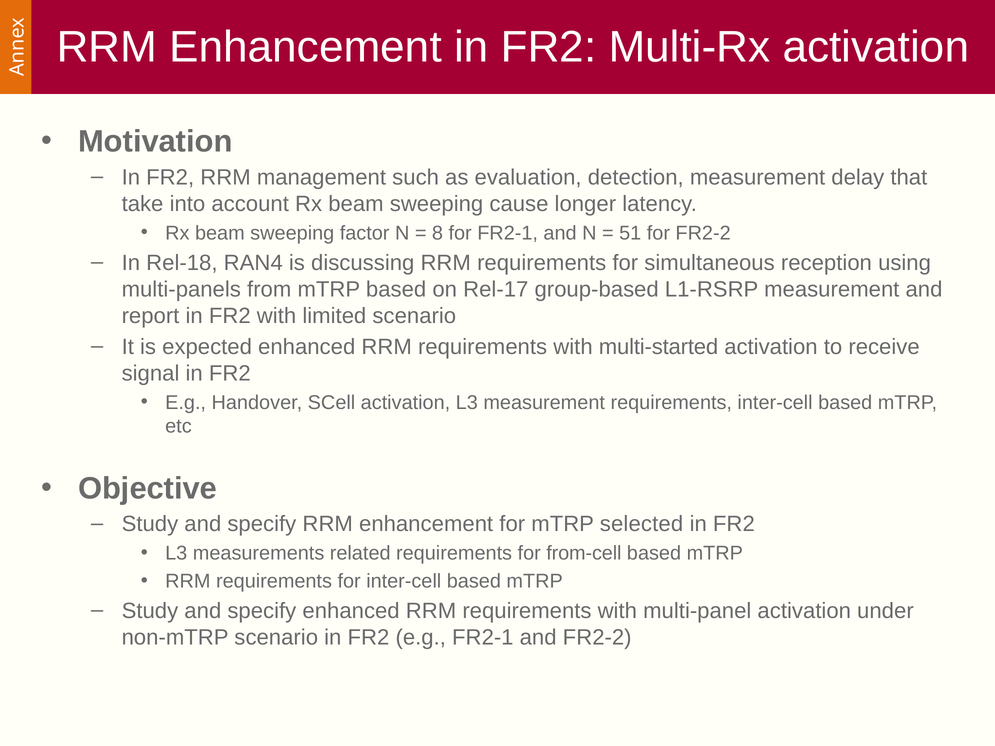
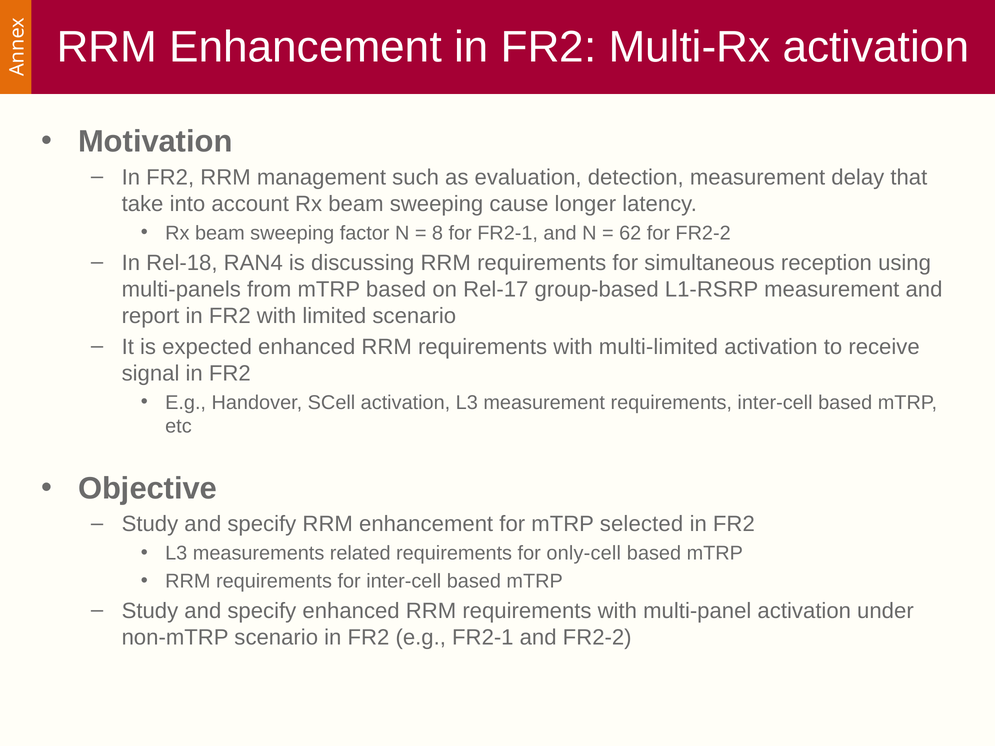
51: 51 -> 62
multi-started: multi-started -> multi-limited
from-cell: from-cell -> only-cell
